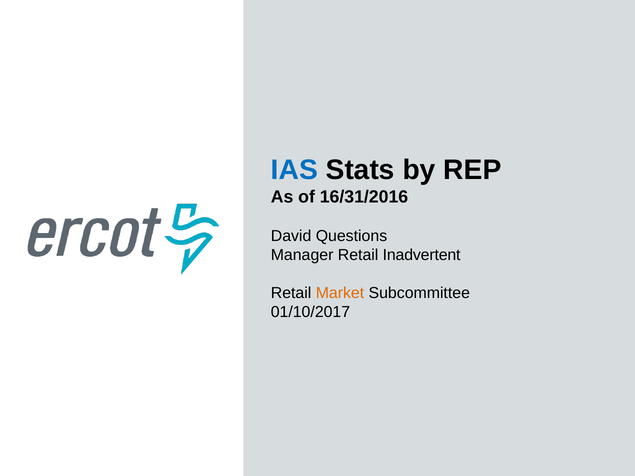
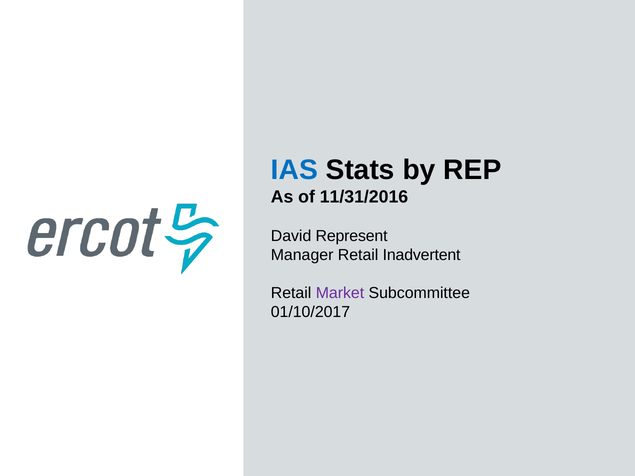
16/31/2016: 16/31/2016 -> 11/31/2016
Questions: Questions -> Represent
Market colour: orange -> purple
